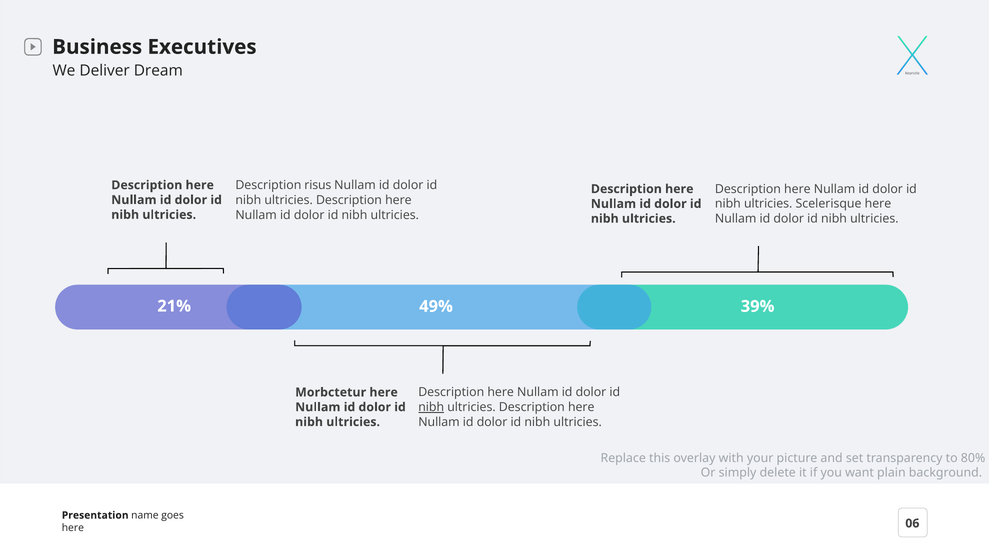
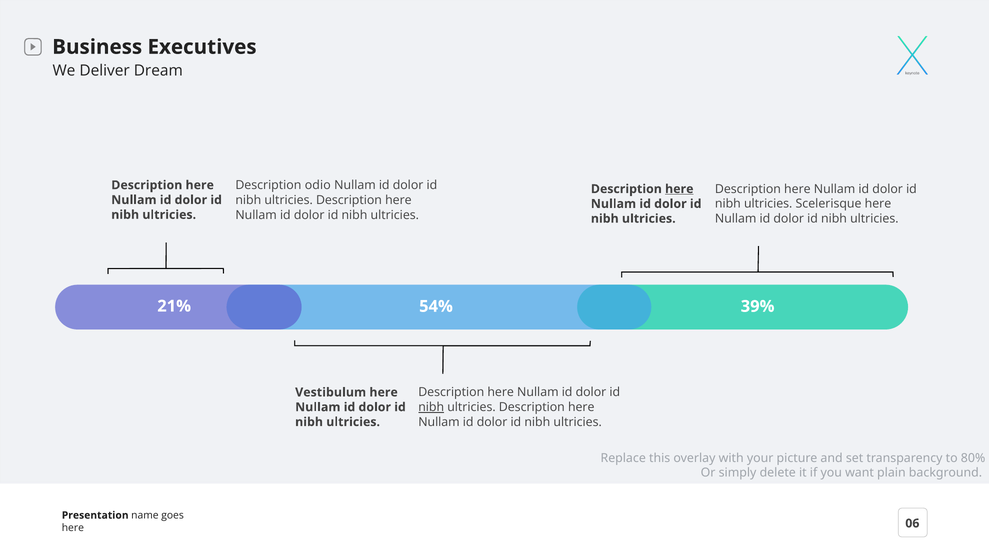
risus: risus -> odio
here at (679, 189) underline: none -> present
49%: 49% -> 54%
Morbctetur: Morbctetur -> Vestibulum
